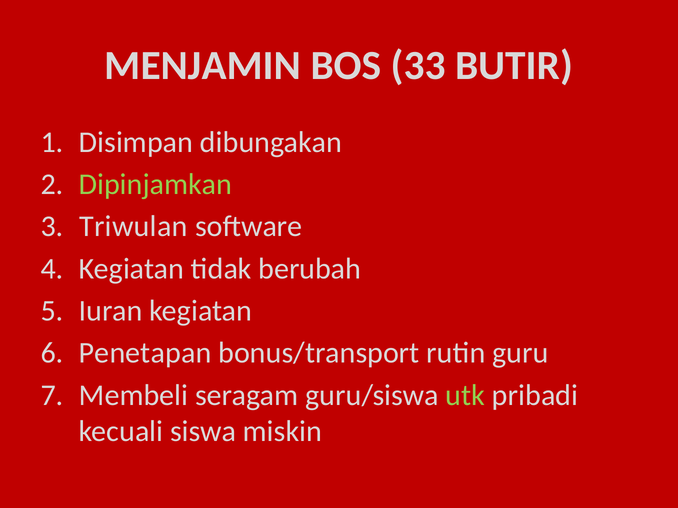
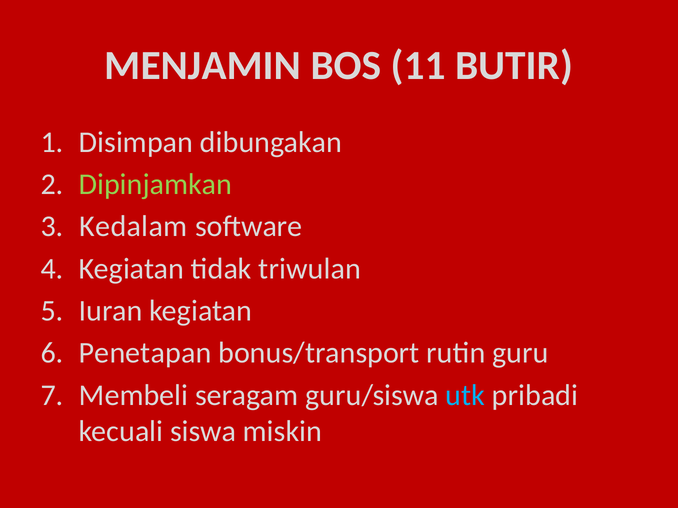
33: 33 -> 11
Triwulan: Triwulan -> Kedalam
berubah: berubah -> triwulan
utk colour: light green -> light blue
